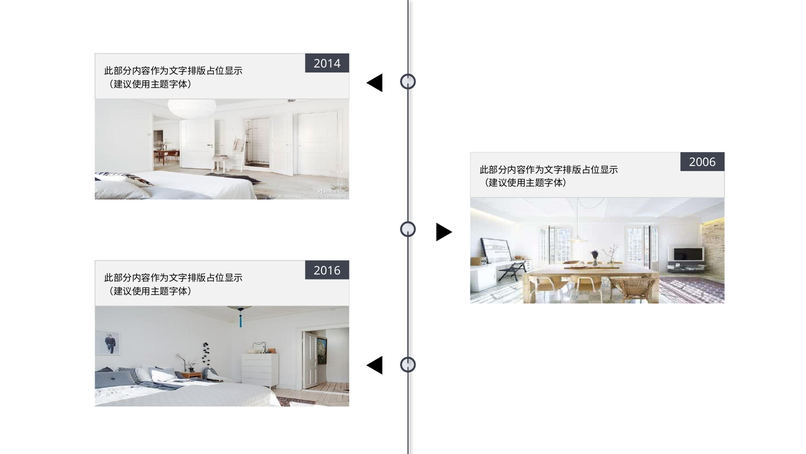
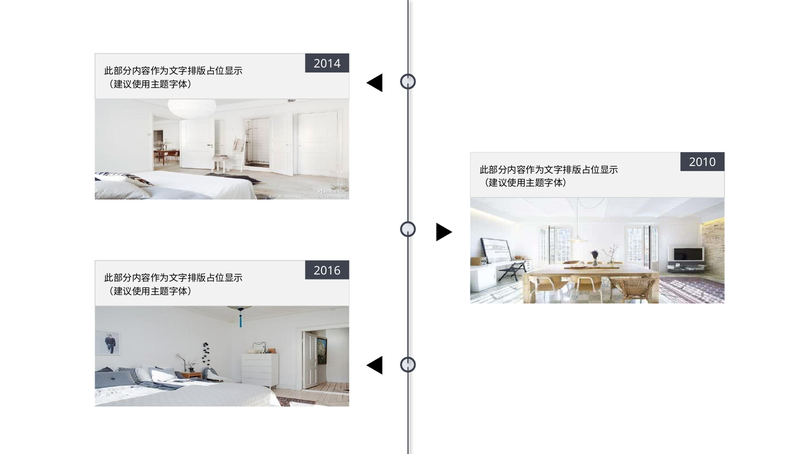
2006: 2006 -> 2010
